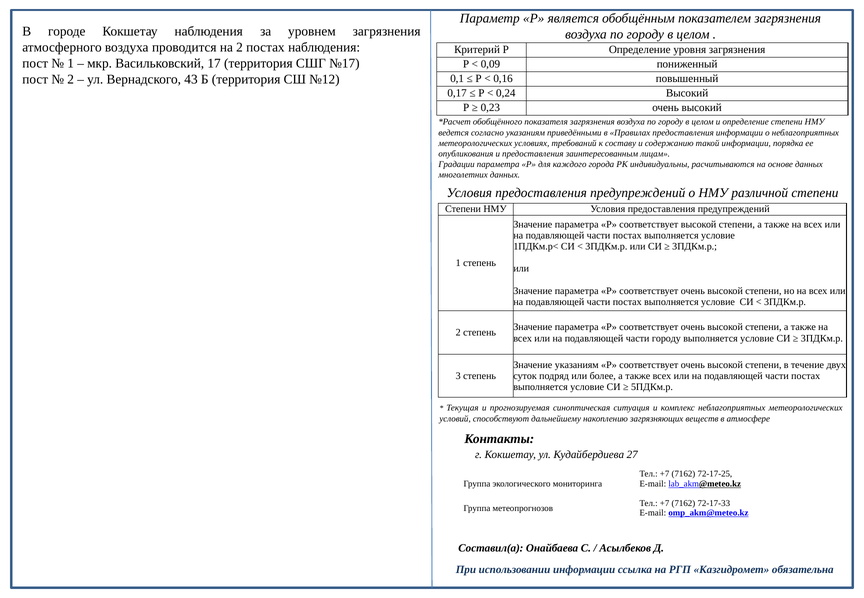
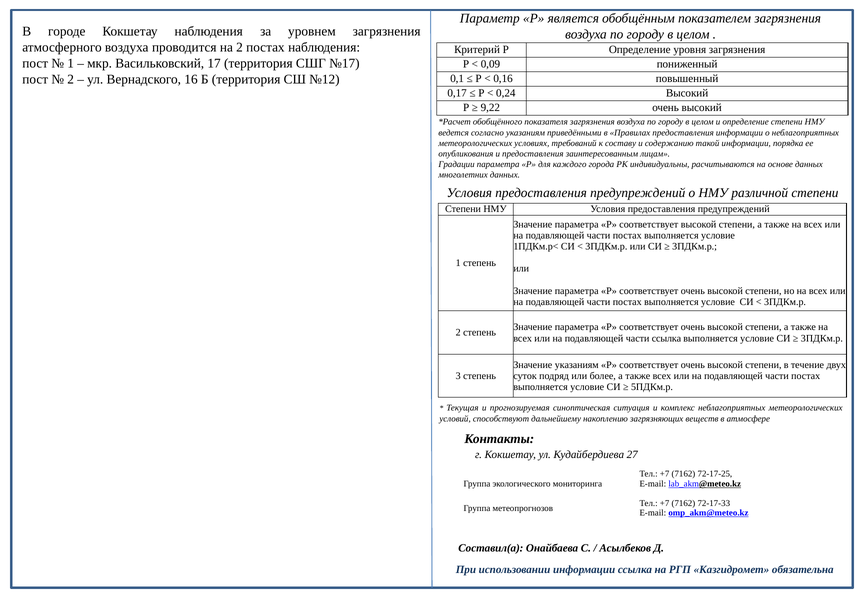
43: 43 -> 16
0,23: 0,23 -> 9,22
части городу: городу -> ссылка
